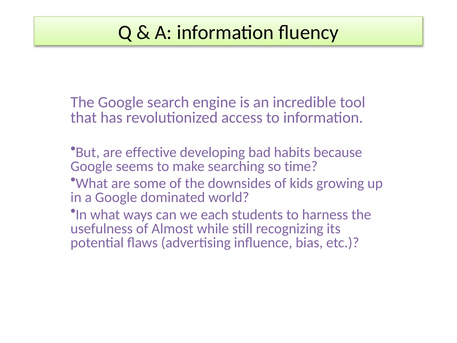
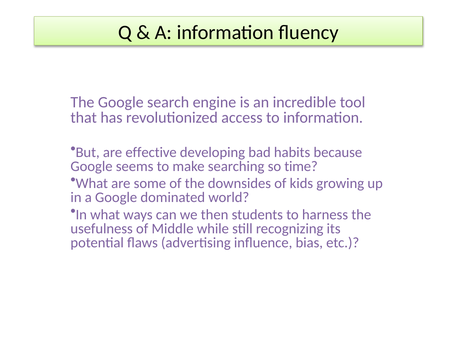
each: each -> then
Almost: Almost -> Middle
